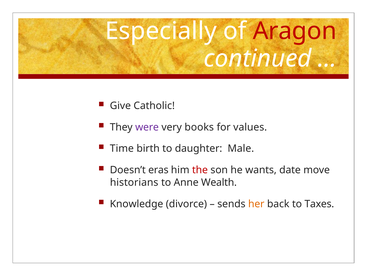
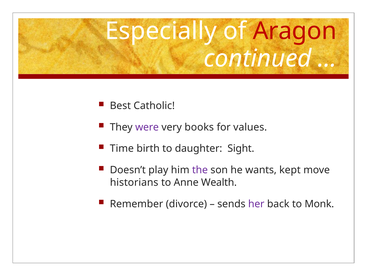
Give: Give -> Best
Male: Male -> Sight
eras: eras -> play
the colour: red -> purple
date: date -> kept
Knowledge: Knowledge -> Remember
her colour: orange -> purple
Taxes: Taxes -> Monk
